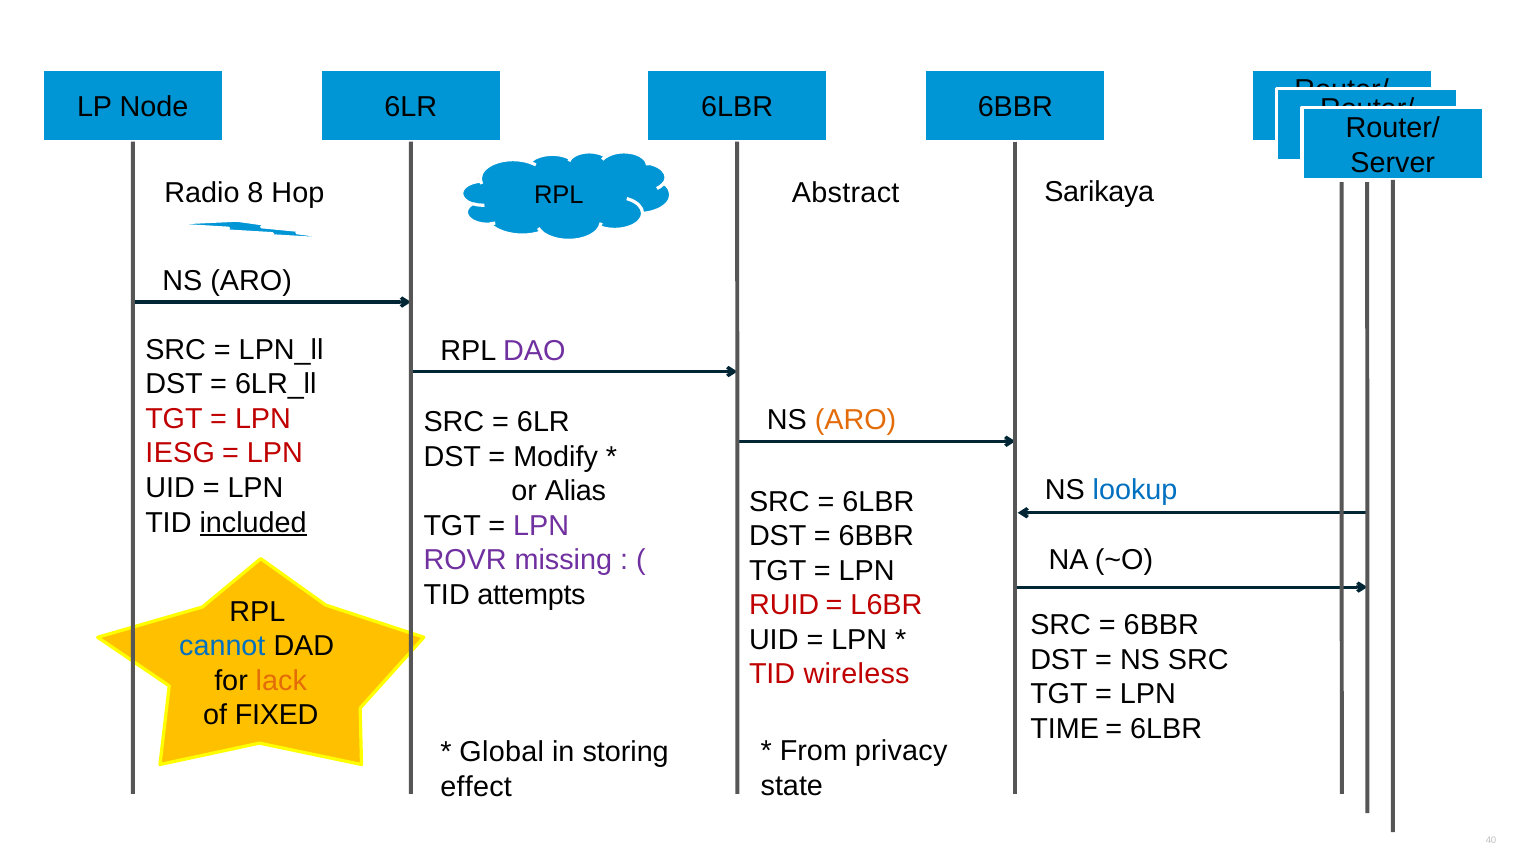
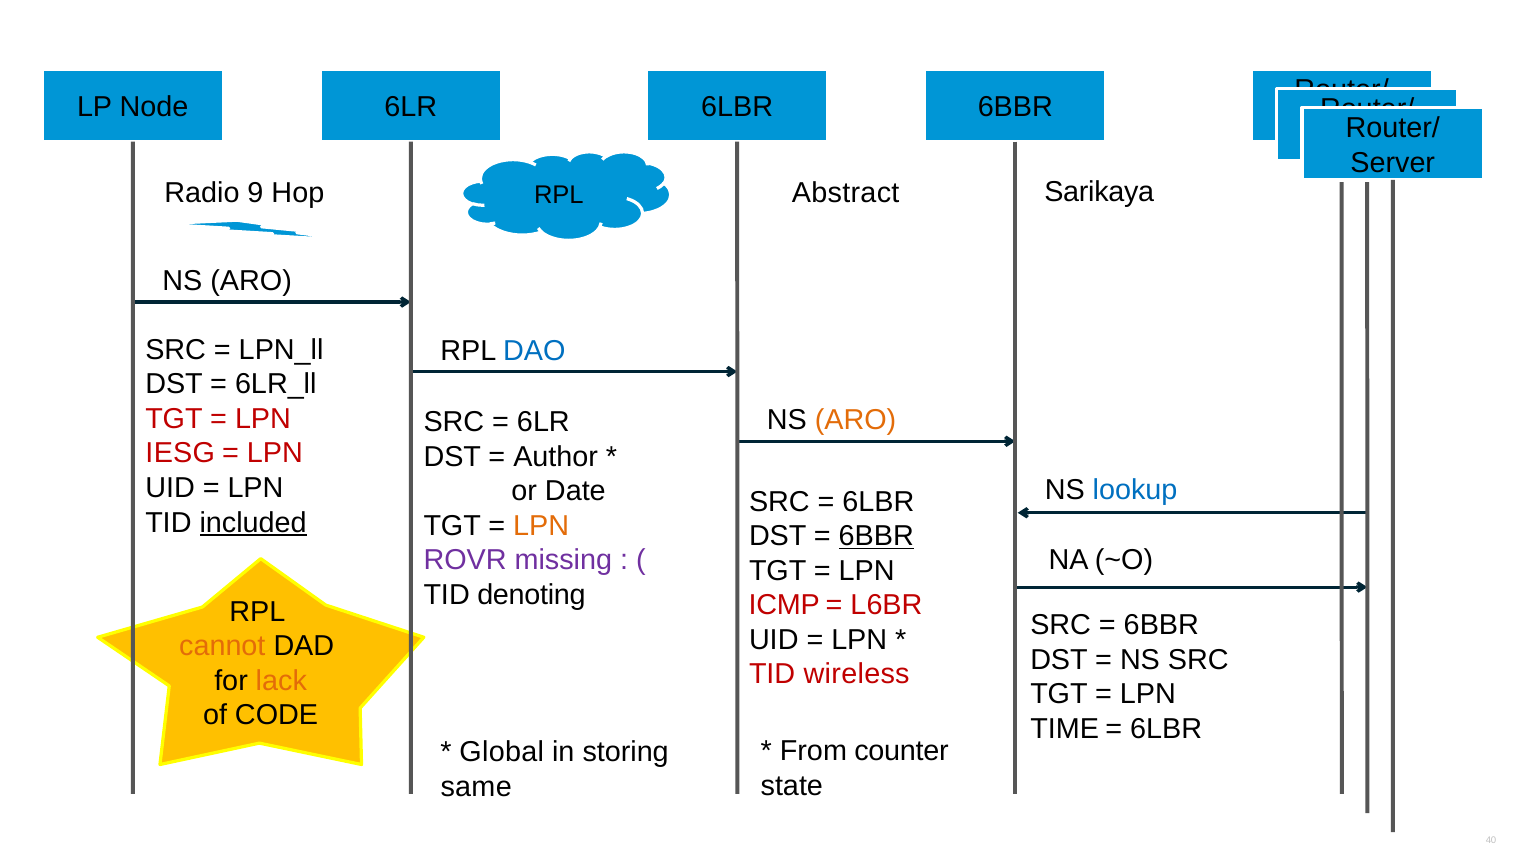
8: 8 -> 9
DAO colour: purple -> blue
Modify: Modify -> Author
Alias: Alias -> Date
LPN at (541, 526) colour: purple -> orange
6BBR at (876, 537) underline: none -> present
attempts: attempts -> denoting
RUID: RUID -> ICMP
cannot colour: blue -> orange
FIXED: FIXED -> CODE
privacy: privacy -> counter
effect: effect -> same
